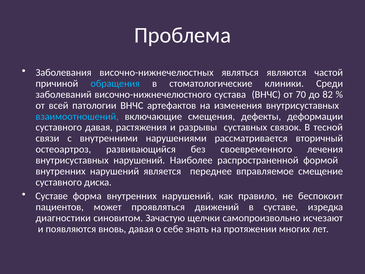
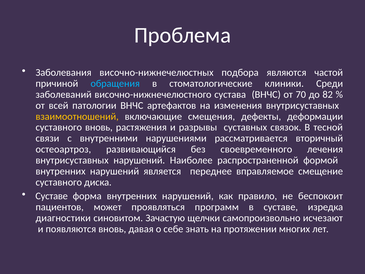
являться: являться -> подбора
взаимоотношений colour: light blue -> yellow
суставного давая: давая -> вновь
движений: движений -> программ
